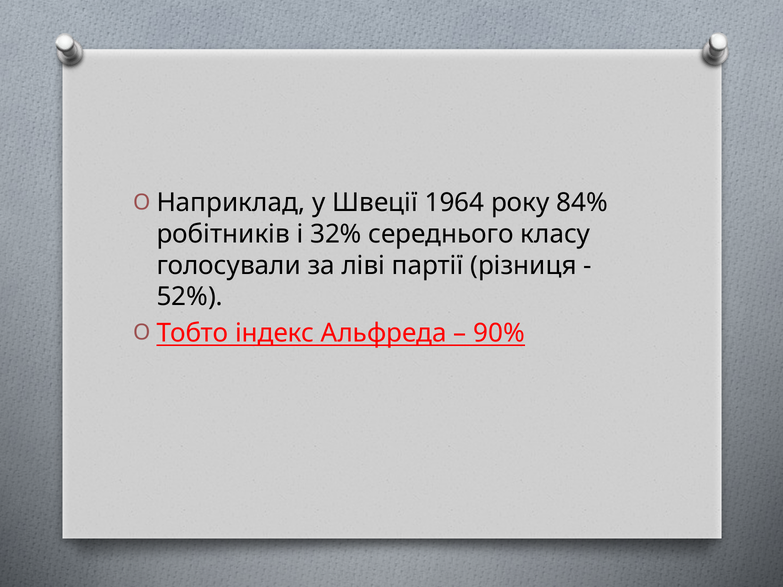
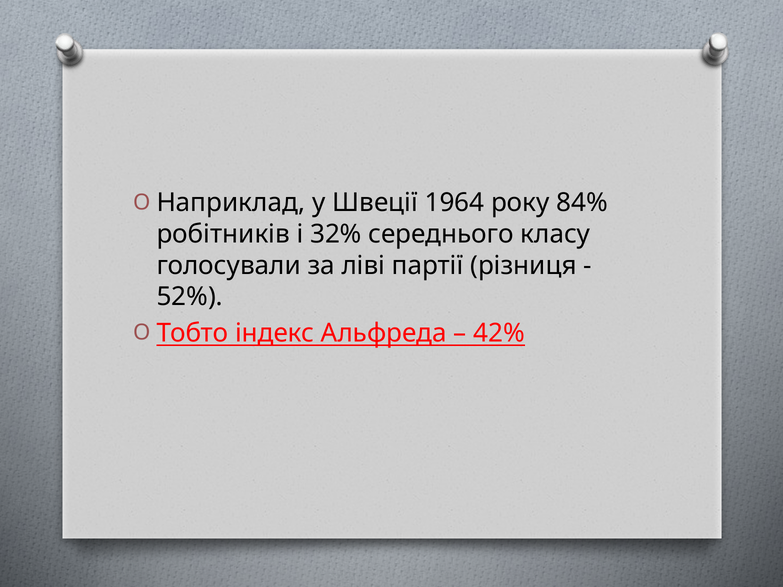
90%: 90% -> 42%
